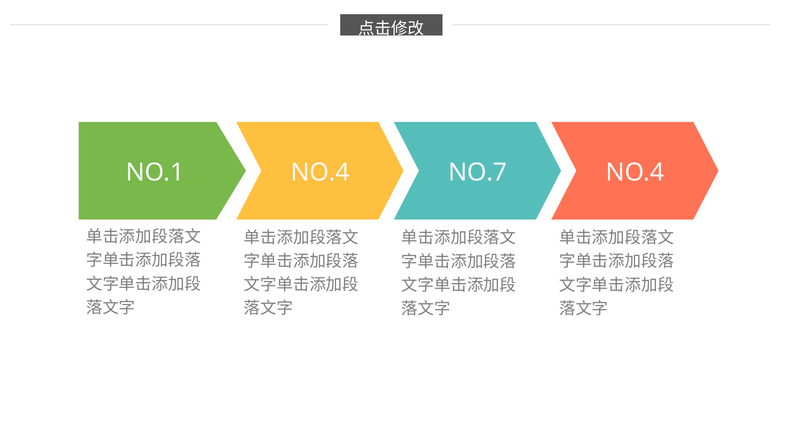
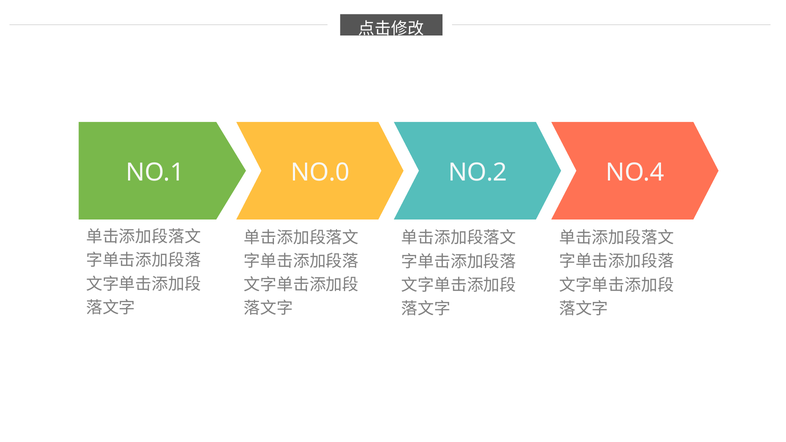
NO.4 at (320, 172): NO.4 -> NO.0
NO.7: NO.7 -> NO.2
